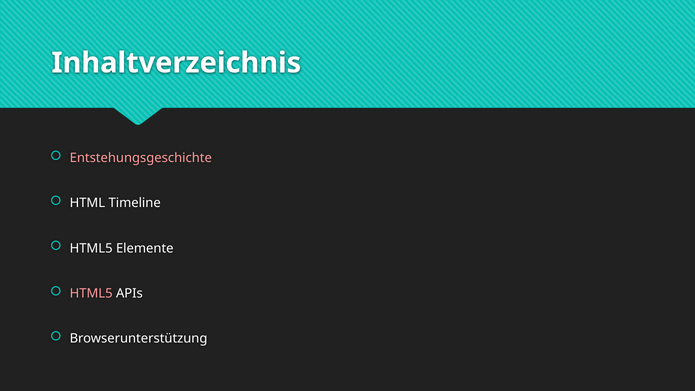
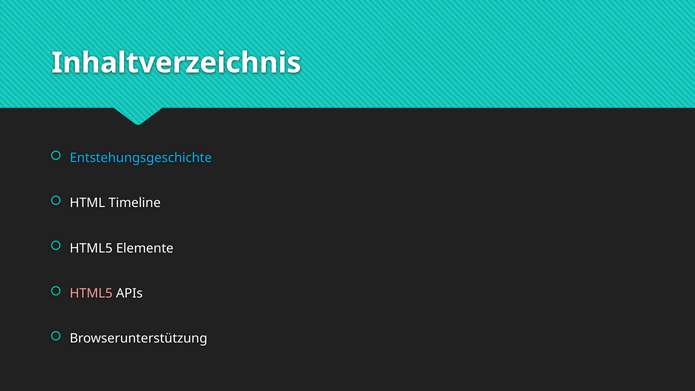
Entstehungsgeschichte colour: pink -> light blue
